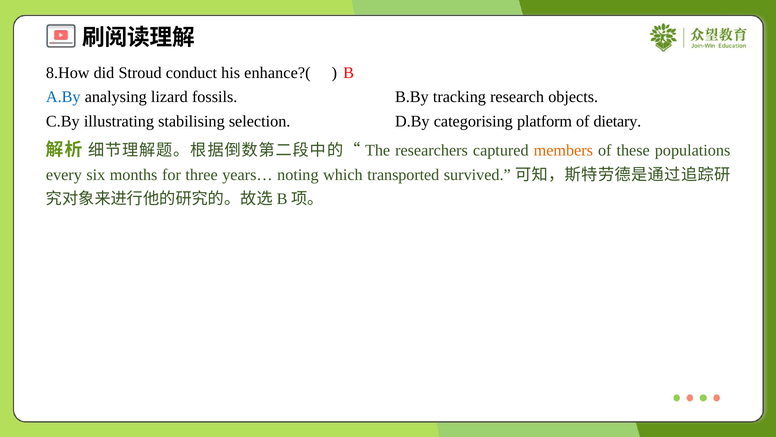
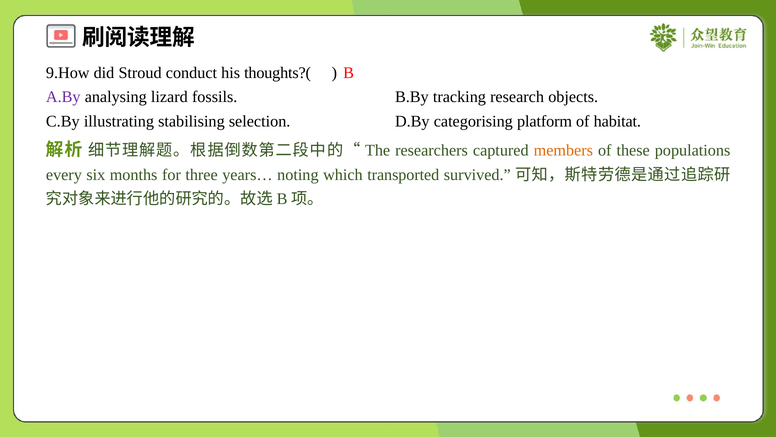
8.How: 8.How -> 9.How
enhance?(: enhance?( -> thoughts?(
A.By colour: blue -> purple
dietary: dietary -> habitat
